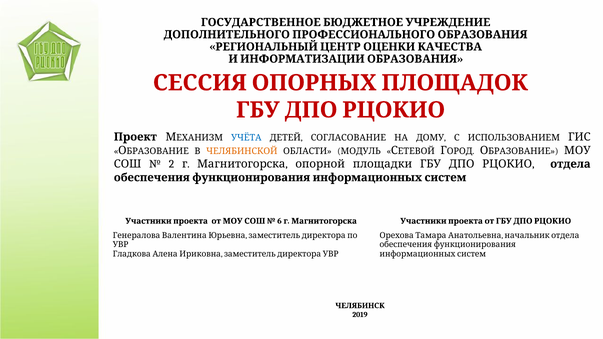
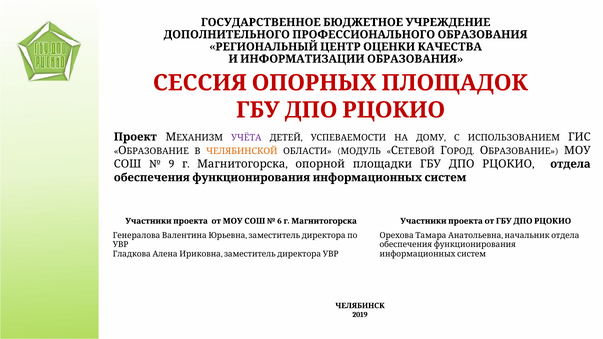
УЧЁТА colour: blue -> purple
СОГЛАСОВАНИЕ: СОГЛАСОВАНИЕ -> УСПЕВАЕМОСТИ
2: 2 -> 9
